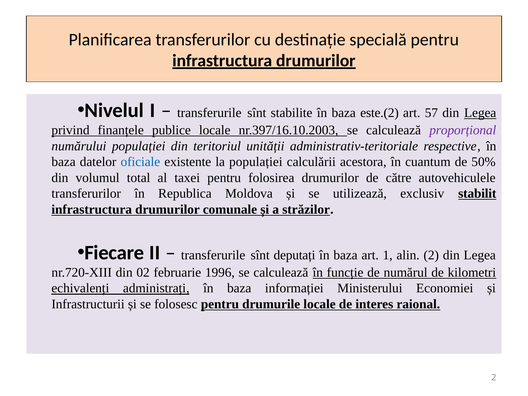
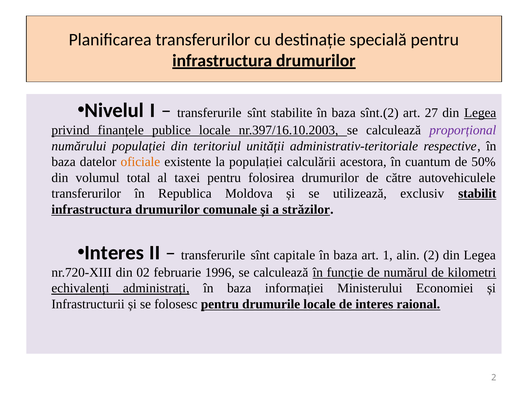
este.(2: este.(2 -> sînt.(2
57: 57 -> 27
oficiale colour: blue -> orange
Fiecare at (114, 253): Fiecare -> Interes
deputați: deputați -> capitale
